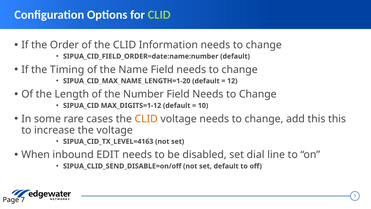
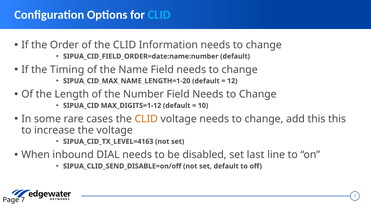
CLID at (159, 15) colour: light green -> light blue
EDIT: EDIT -> DIAL
dial: dial -> last
